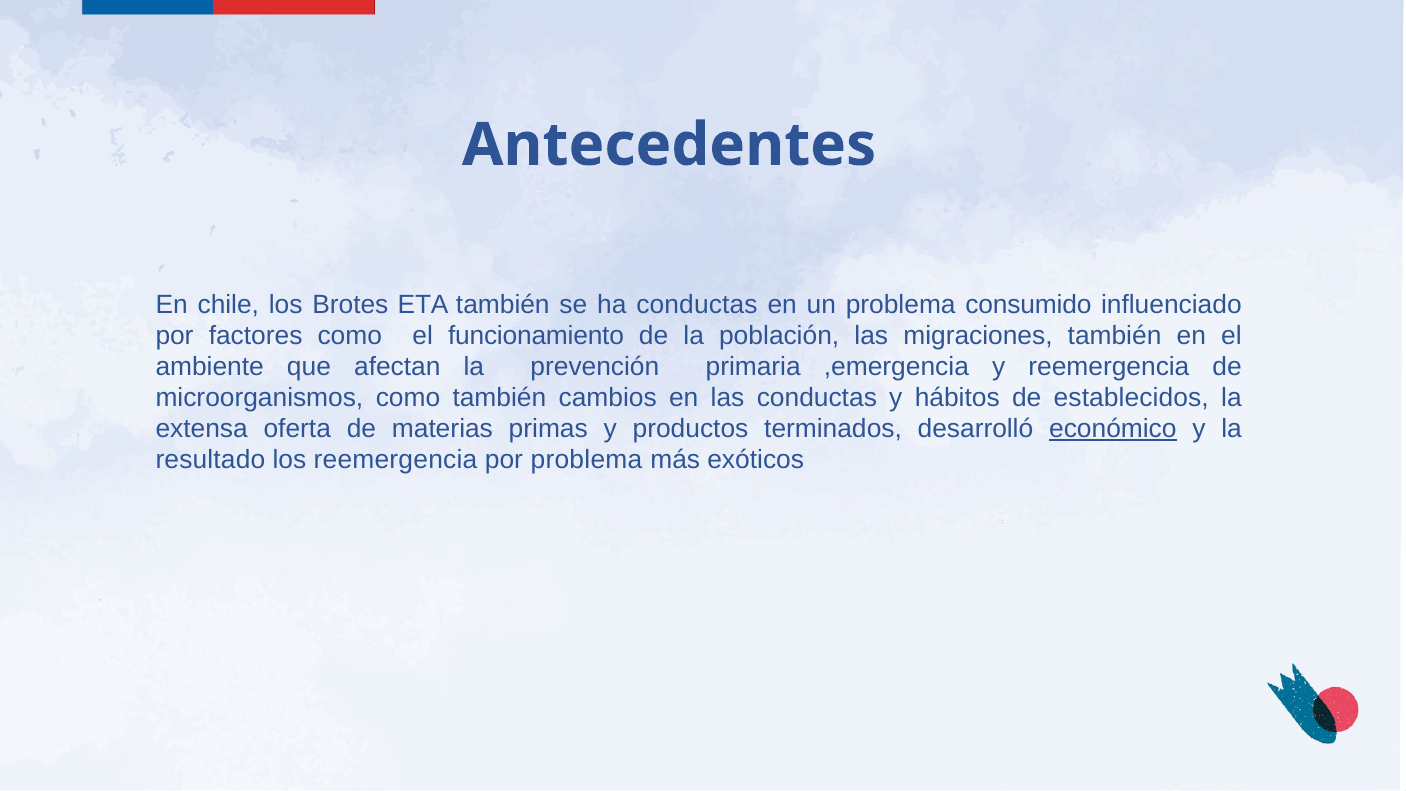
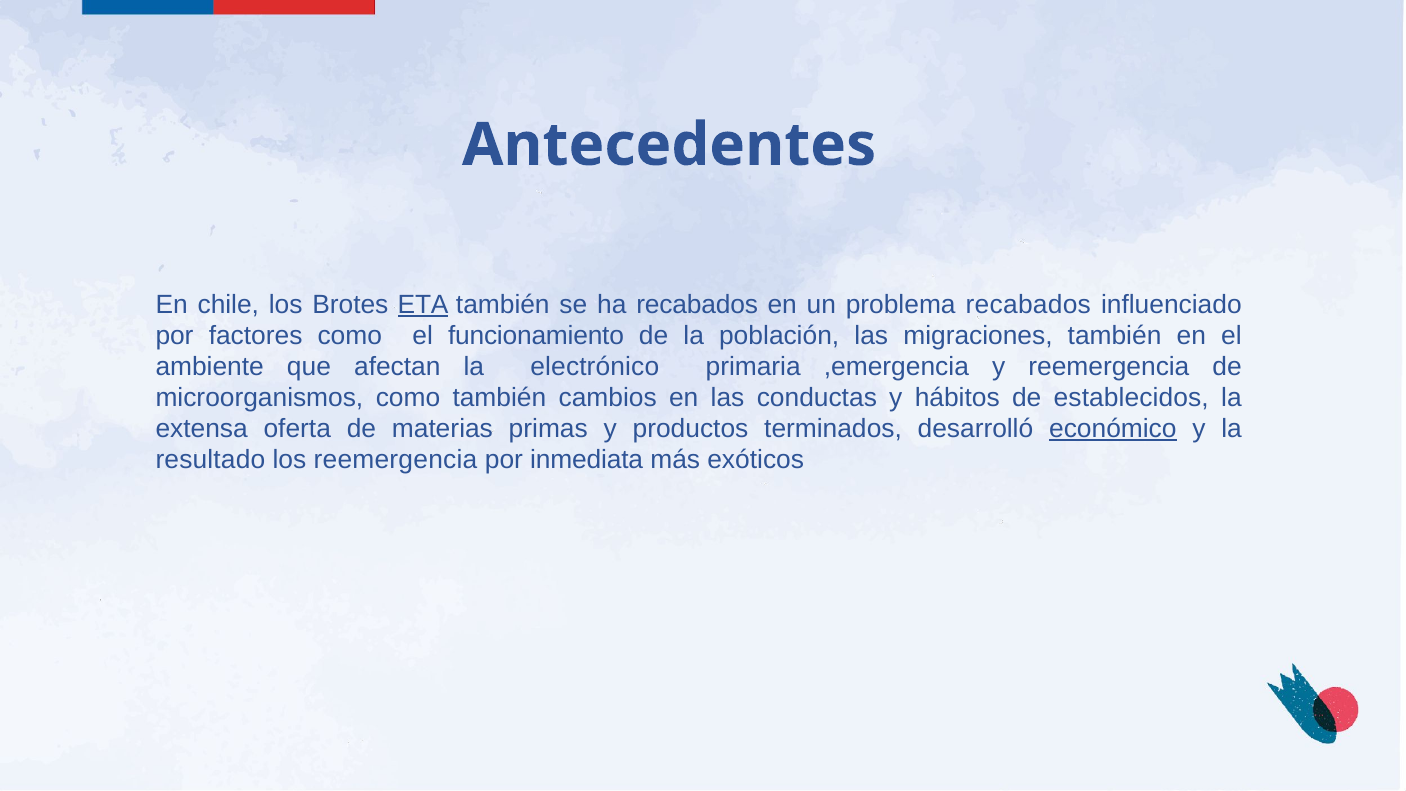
ETA underline: none -> present
ha conductas: conductas -> recabados
problema consumido: consumido -> recabados
prevención: prevención -> electrónico
por problema: problema -> inmediata
